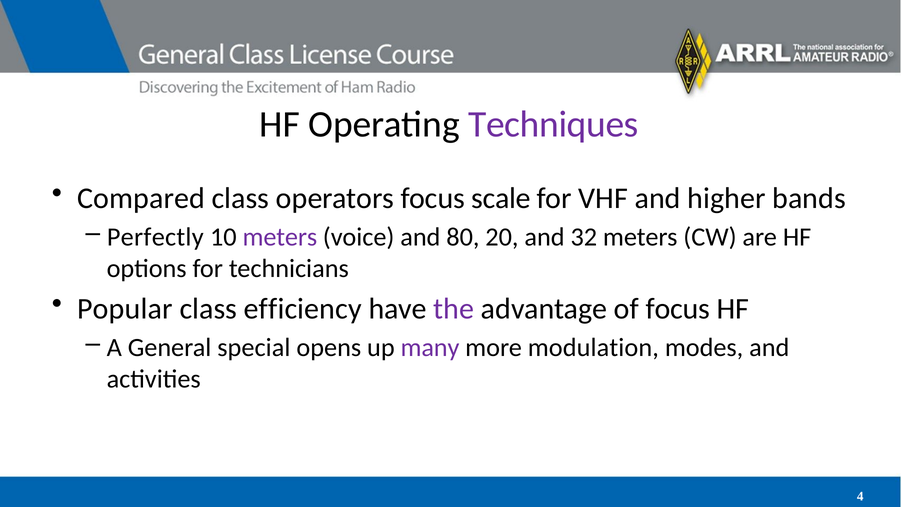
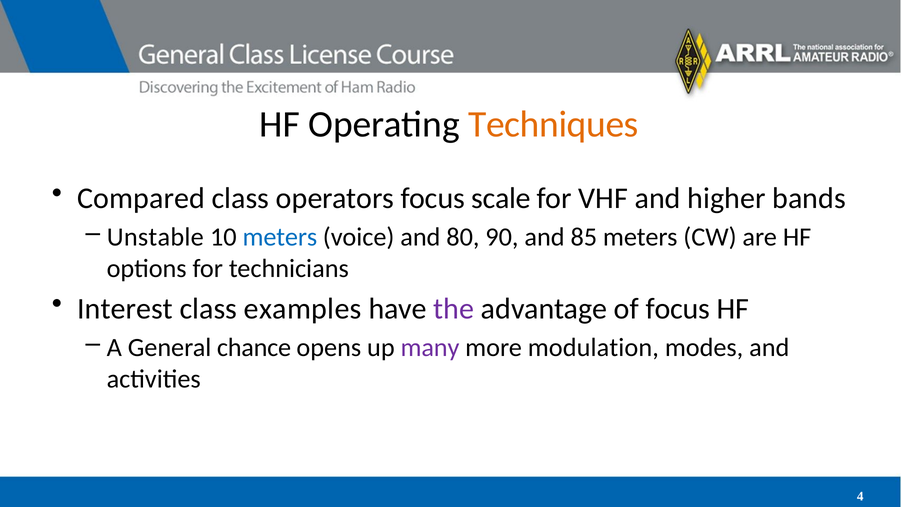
Techniques colour: purple -> orange
Perfectly: Perfectly -> Unstable
meters at (280, 237) colour: purple -> blue
20: 20 -> 90
32: 32 -> 85
Popular: Popular -> Interest
efficiency: efficiency -> examples
special: special -> chance
